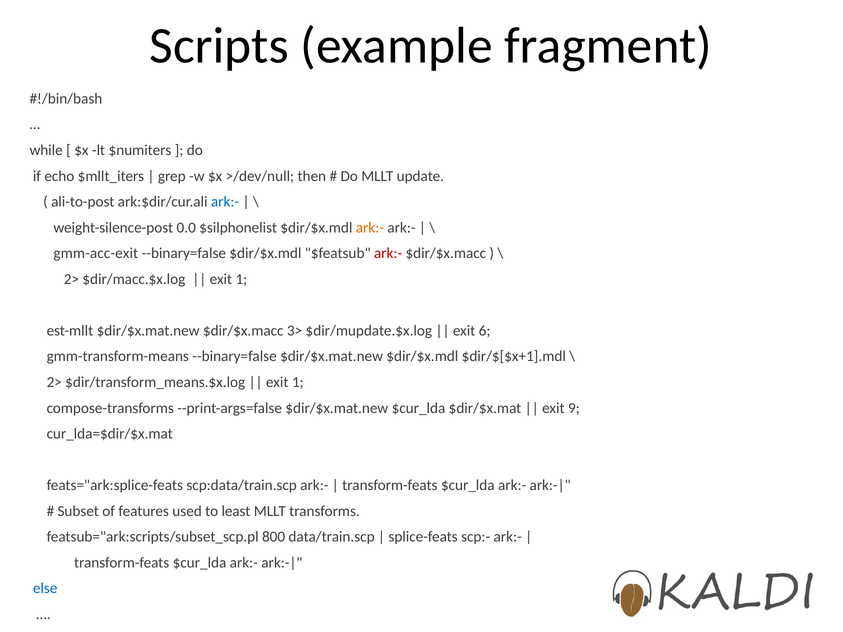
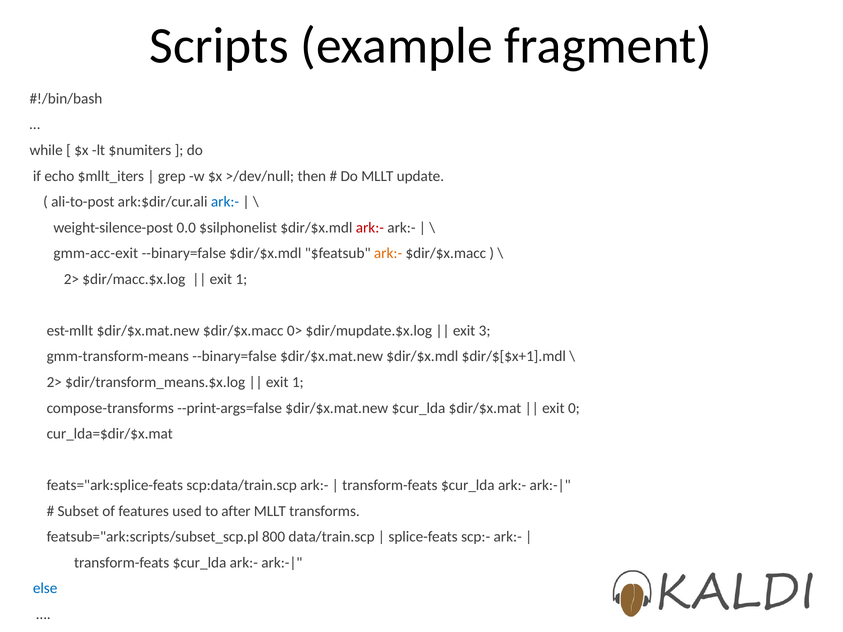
ark:- at (370, 228) colour: orange -> red
ark:- at (388, 253) colour: red -> orange
3>: 3> -> 0>
6: 6 -> 3
9: 9 -> 0
least: least -> after
